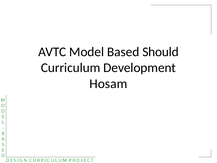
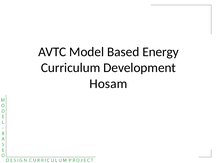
Should: Should -> Energy
